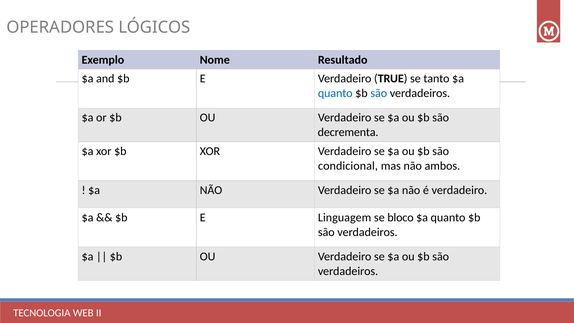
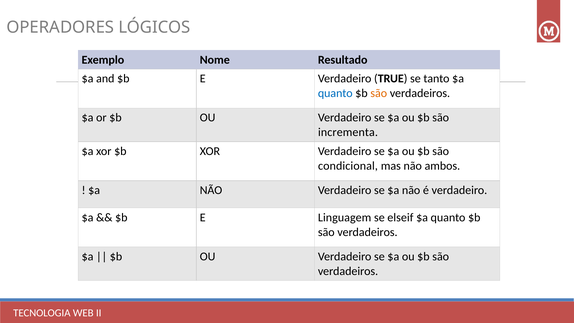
são at (379, 93) colour: blue -> orange
decrementa: decrementa -> incrementa
bloco: bloco -> elseif
